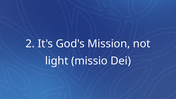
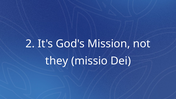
light: light -> they
